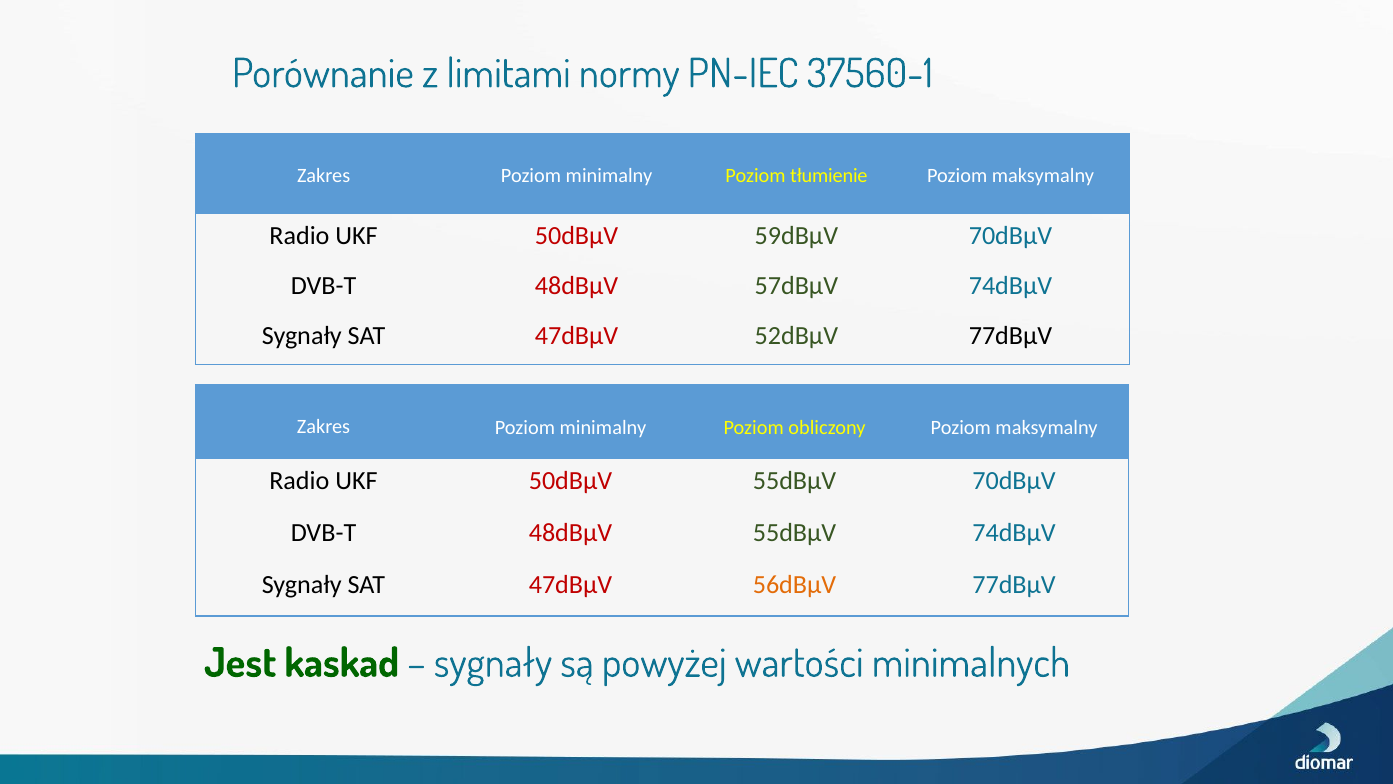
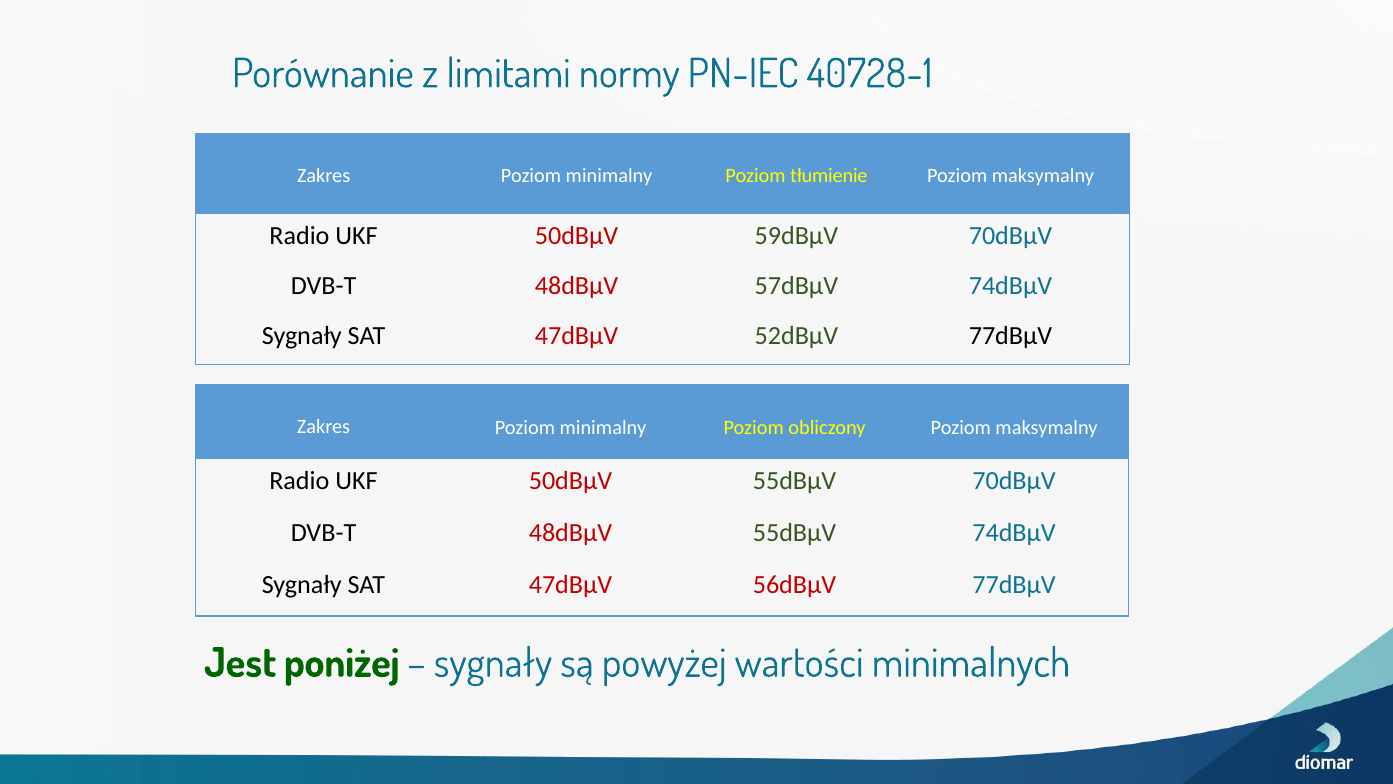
37560-1: 37560-1 -> 40728-1
56dBµV colour: orange -> red
kaskad: kaskad -> poniżej
